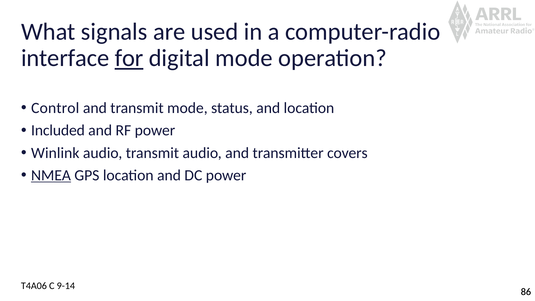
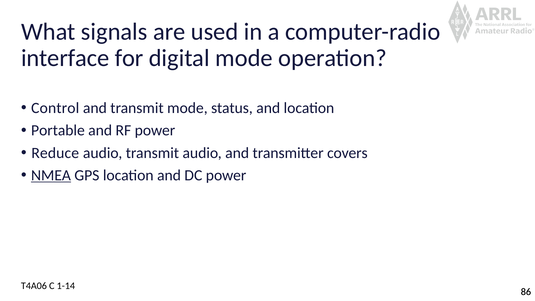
for underline: present -> none
Included: Included -> Portable
Winlink: Winlink -> Reduce
9-14: 9-14 -> 1-14
